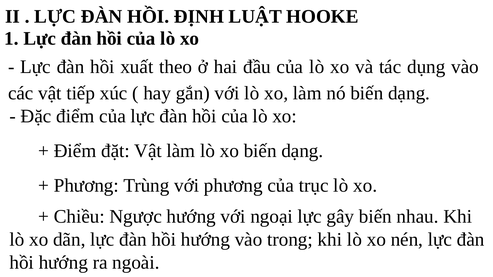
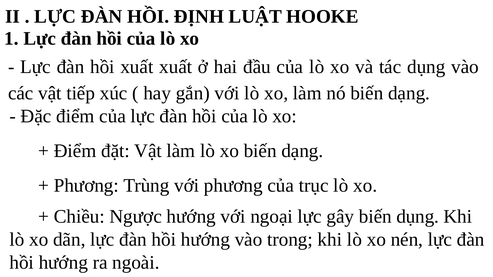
xuất theo: theo -> xuất
biến nhau: nhau -> dụng
